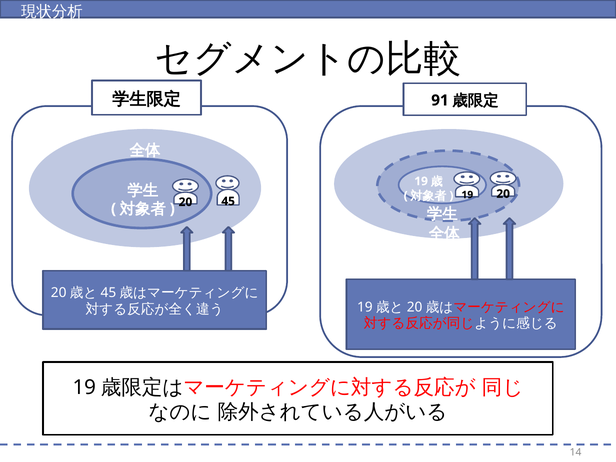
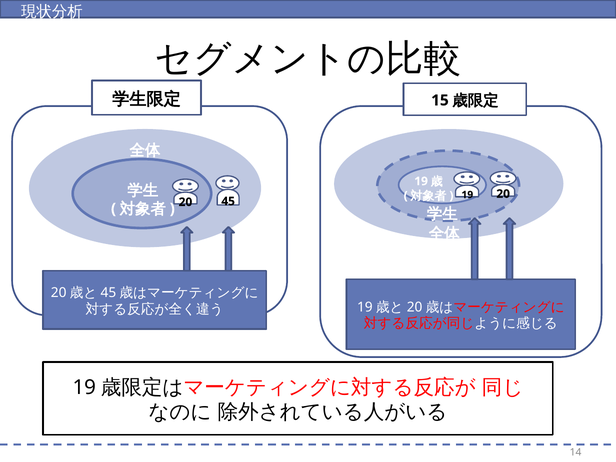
91: 91 -> 15
